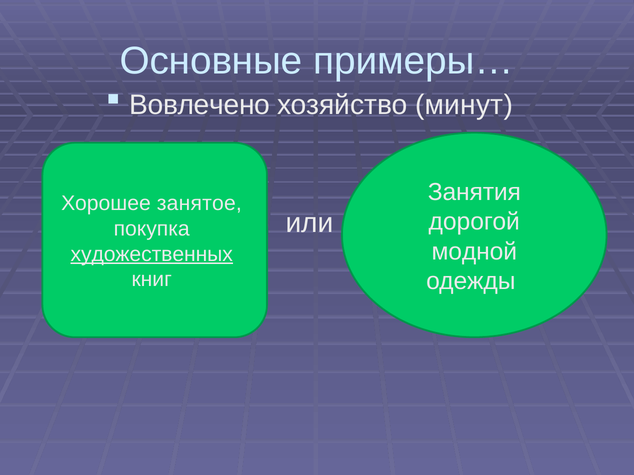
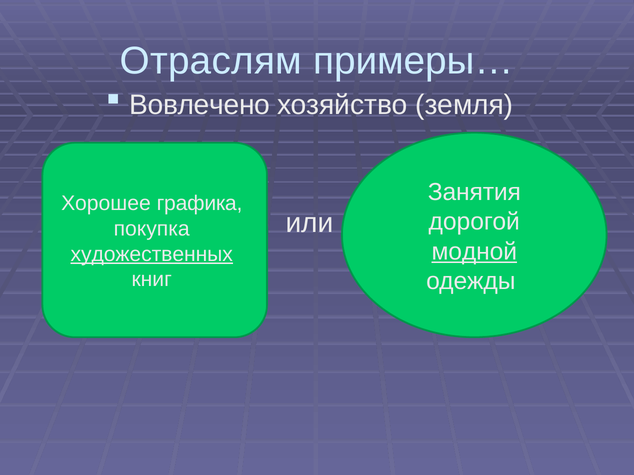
Основные: Основные -> Отраслям
минут: минут -> земля
занятое: занятое -> графика
модной underline: none -> present
